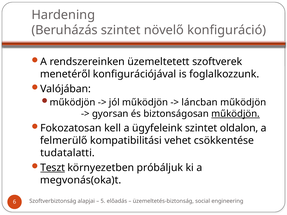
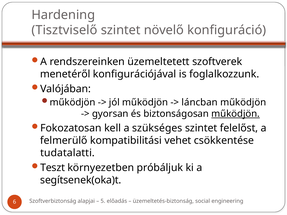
Beruházás: Beruházás -> Tisztviselő
ügyfeleink: ügyfeleink -> szükséges
oldalon: oldalon -> felelőst
Teszt underline: present -> none
megvonás(oka)t: megvonás(oka)t -> segítsenek(oka)t
